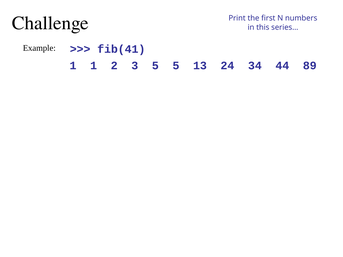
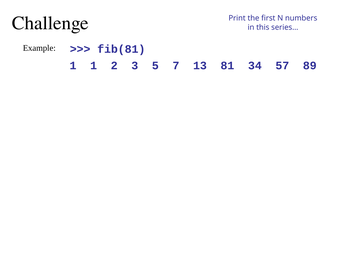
fib(41: fib(41 -> fib(81
5 5: 5 -> 7
24: 24 -> 81
44: 44 -> 57
